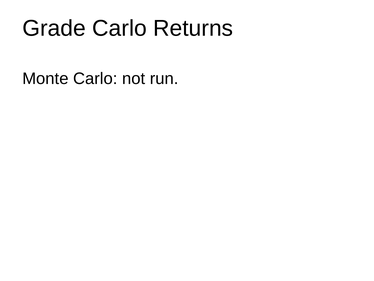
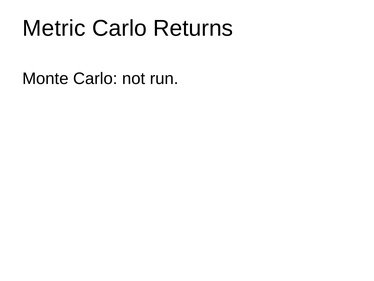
Grade: Grade -> Metric
